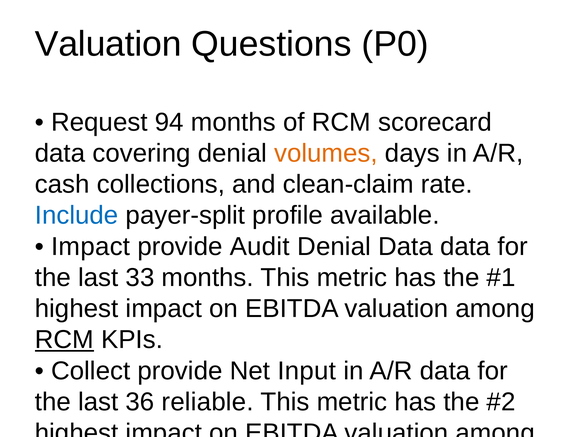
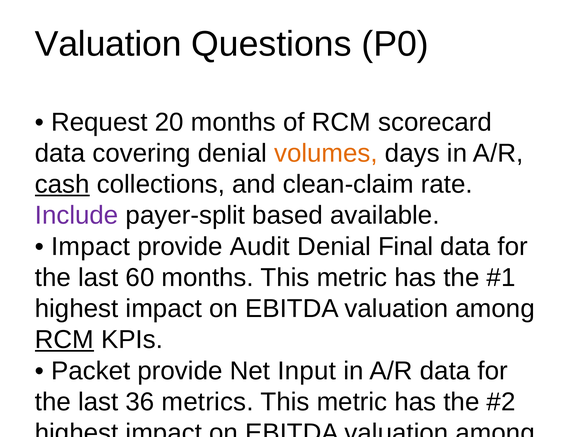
94: 94 -> 20
cash at (62, 184) underline: none -> present
Include colour: blue -> purple
profile: profile -> based
Denial Data: Data -> Final
33: 33 -> 60
Collect at (91, 371): Collect -> Packet
reliable: reliable -> metrics
